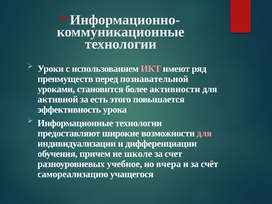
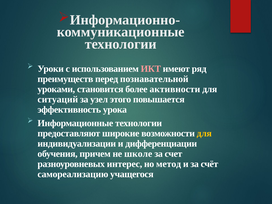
активной: активной -> ситуаций
есть: есть -> узел
для at (204, 133) colour: pink -> yellow
учебное: учебное -> интерес
вчера: вчера -> метод
